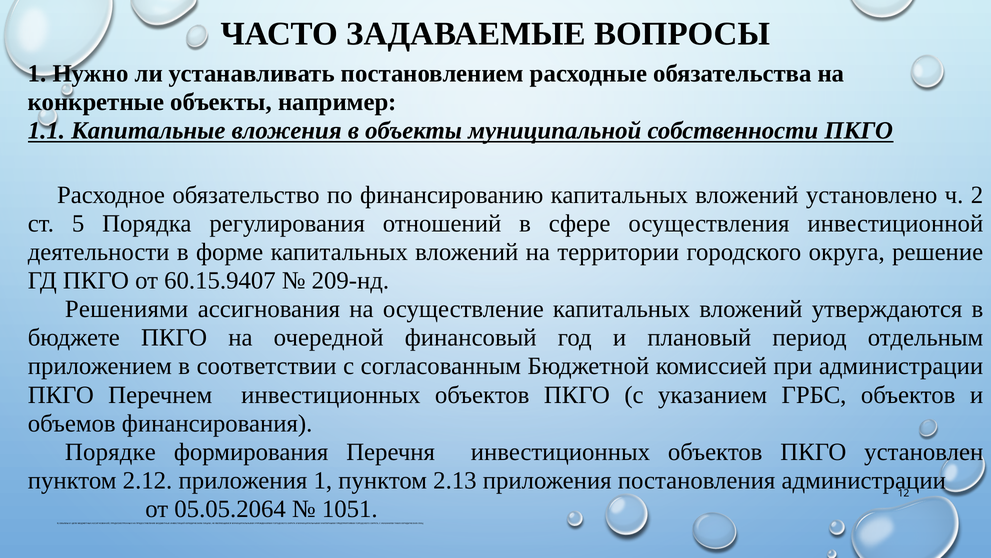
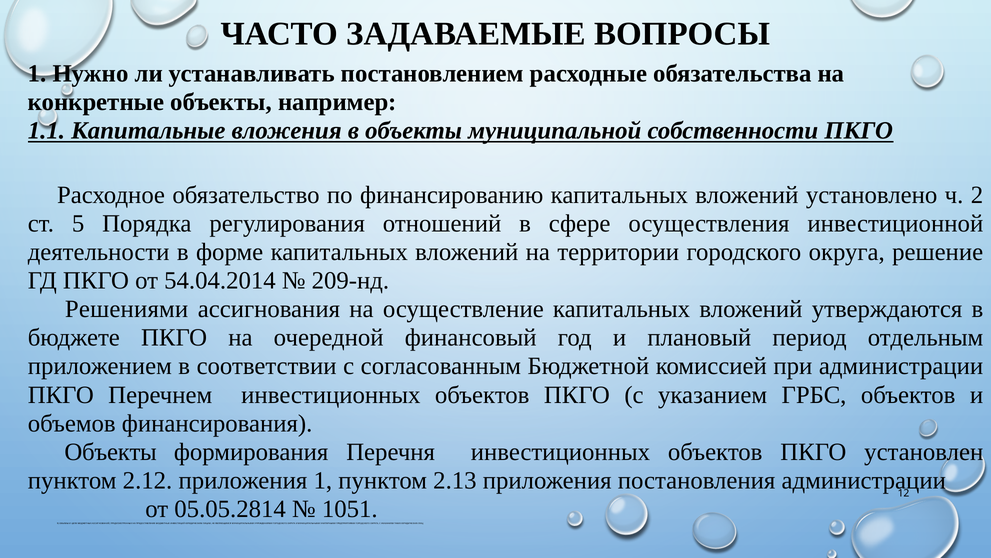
60.15.9407: 60.15.9407 -> 54.04.2014
Порядке at (110, 452): Порядке -> Объекты
05.05.2064: 05.05.2064 -> 05.05.2814
